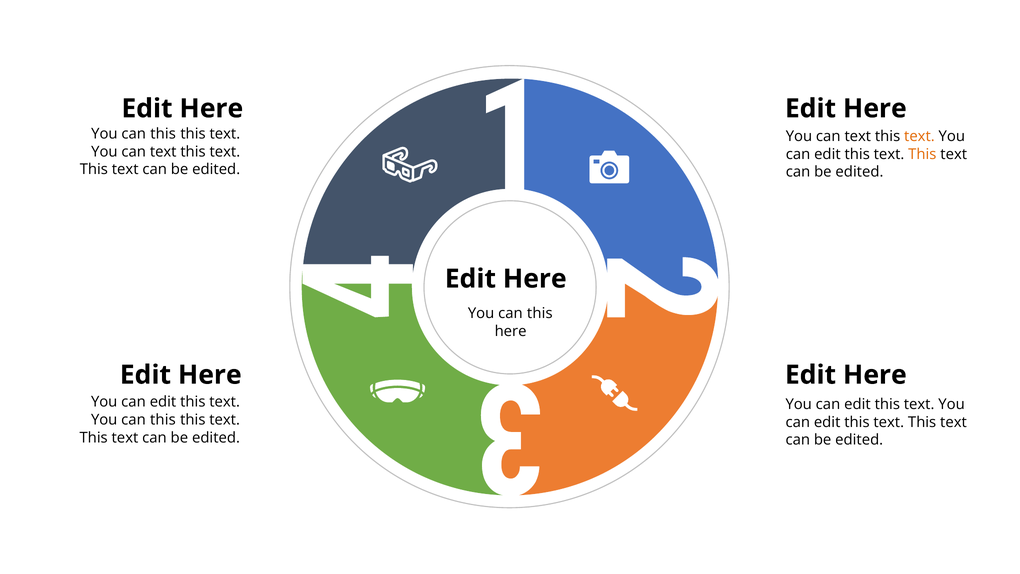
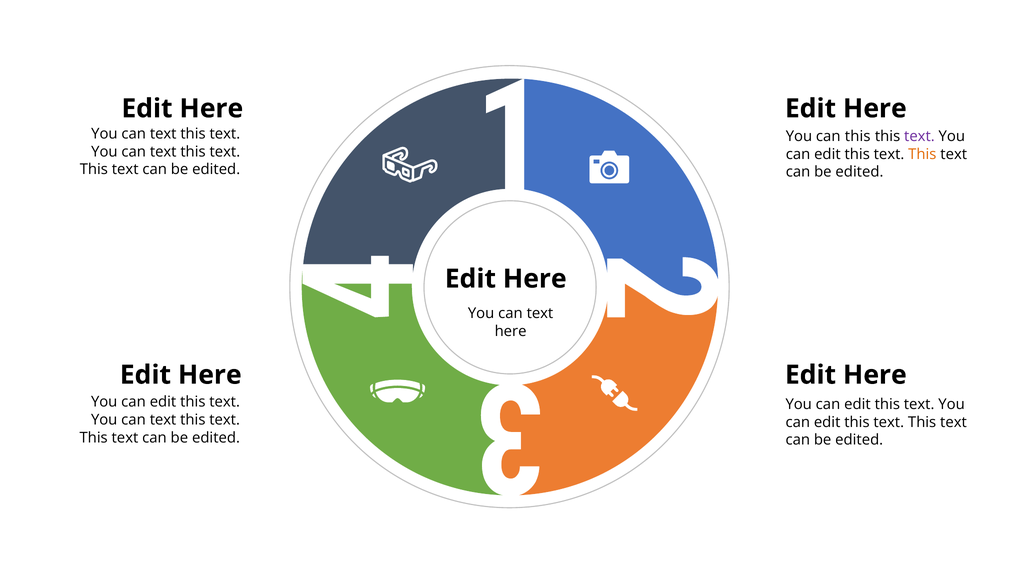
this at (163, 134): this -> text
text at (858, 136): text -> this
text at (919, 136) colour: orange -> purple
this at (540, 313): this -> text
this at (163, 420): this -> text
